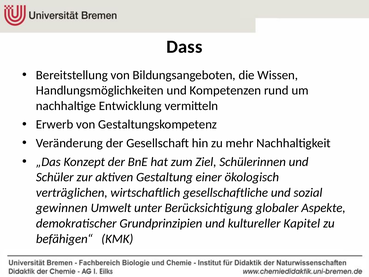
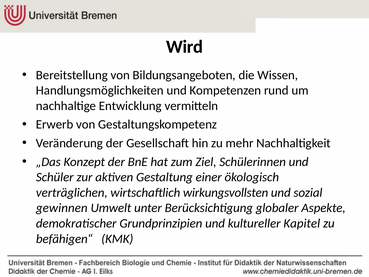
Dass: Dass -> Wird
gesellschaftliche: gesellschaftliche -> wirkungsvollsten
